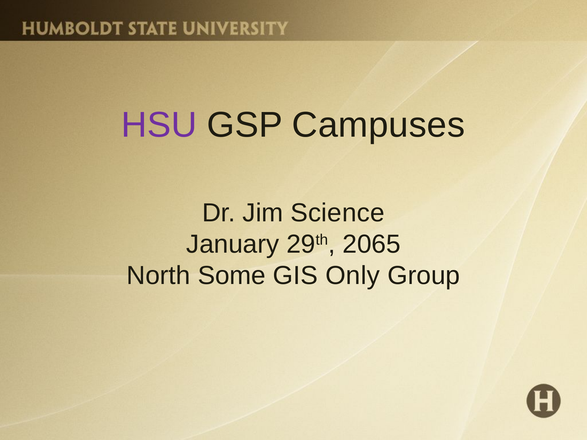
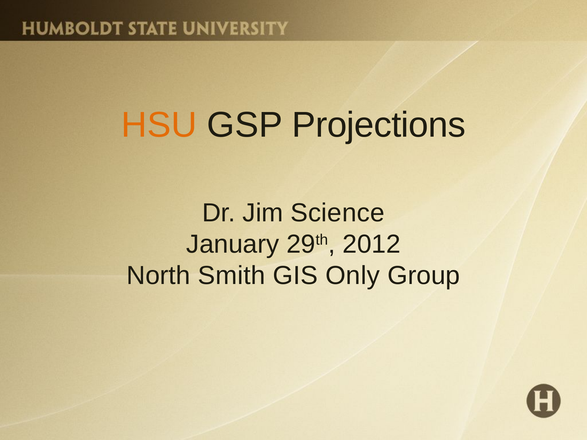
HSU colour: purple -> orange
Campuses: Campuses -> Projections
2065: 2065 -> 2012
Some: Some -> Smith
